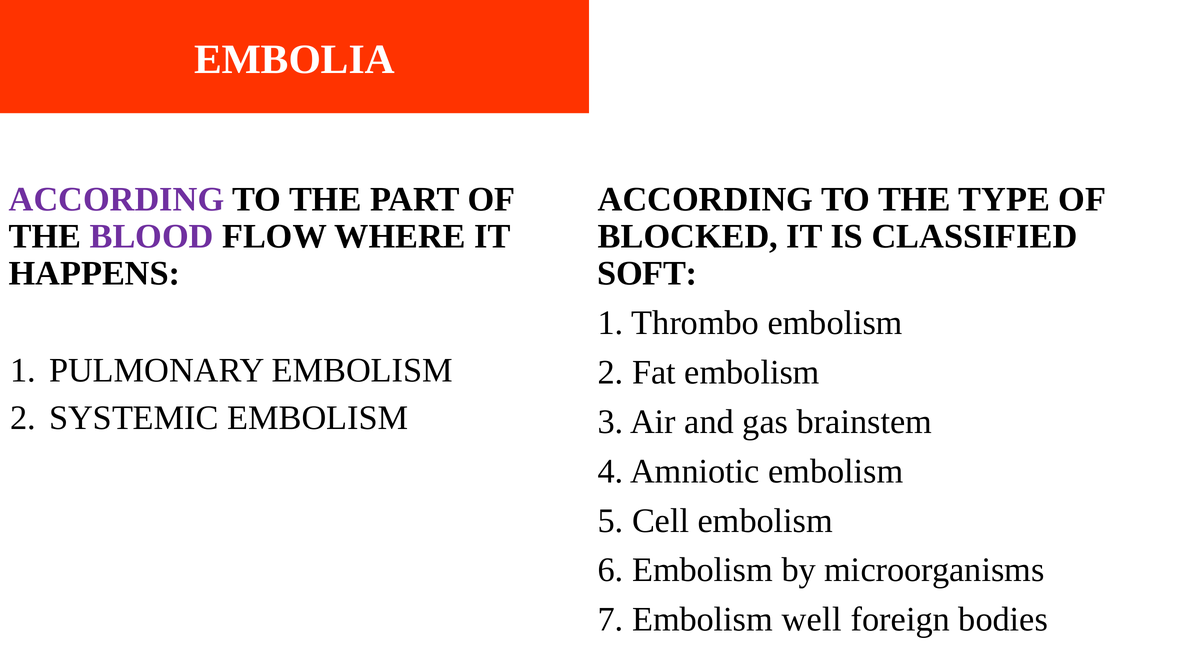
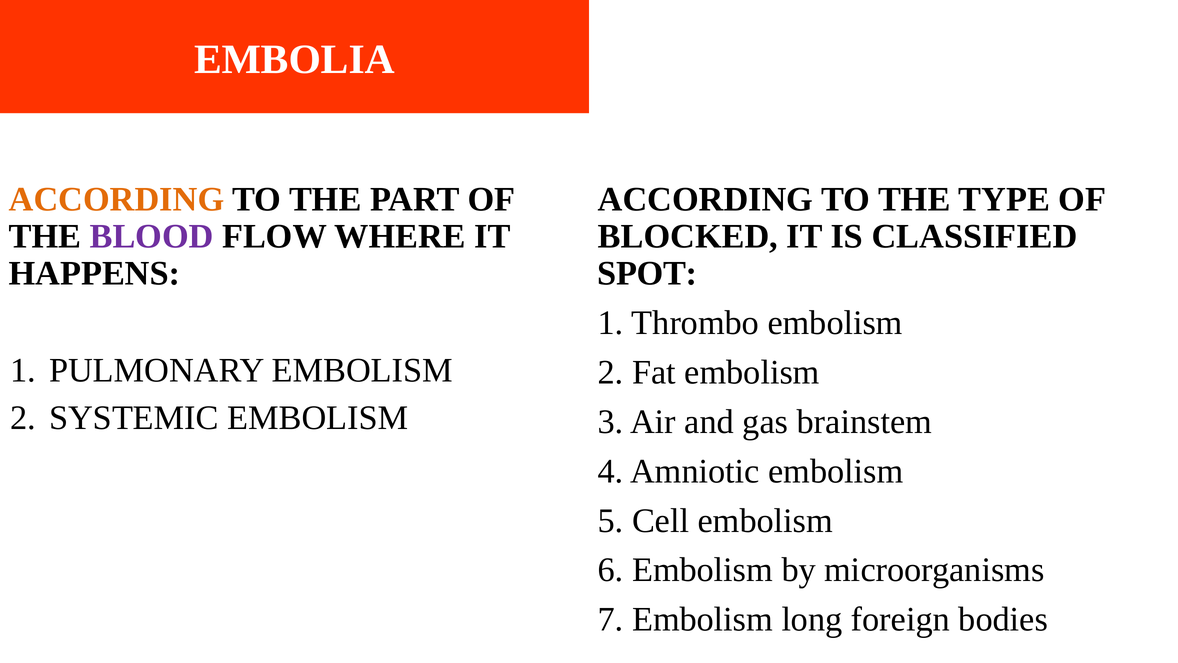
ACCORDING at (117, 199) colour: purple -> orange
SOFT: SOFT -> SPOT
well: well -> long
